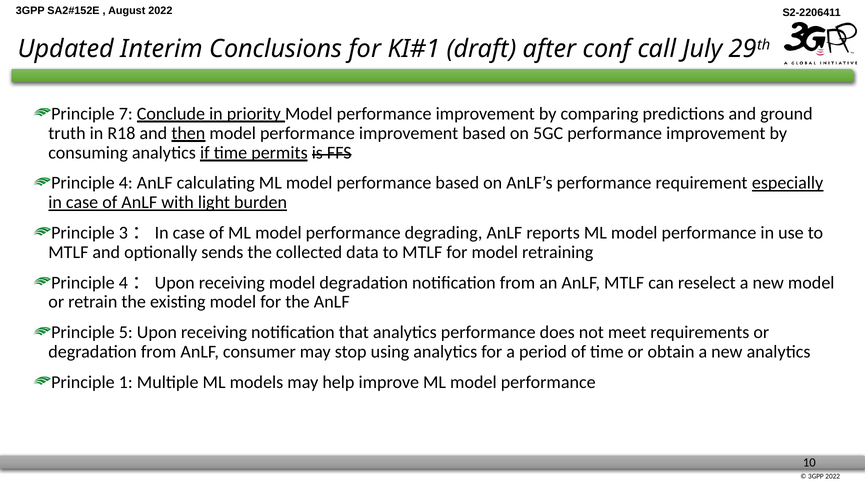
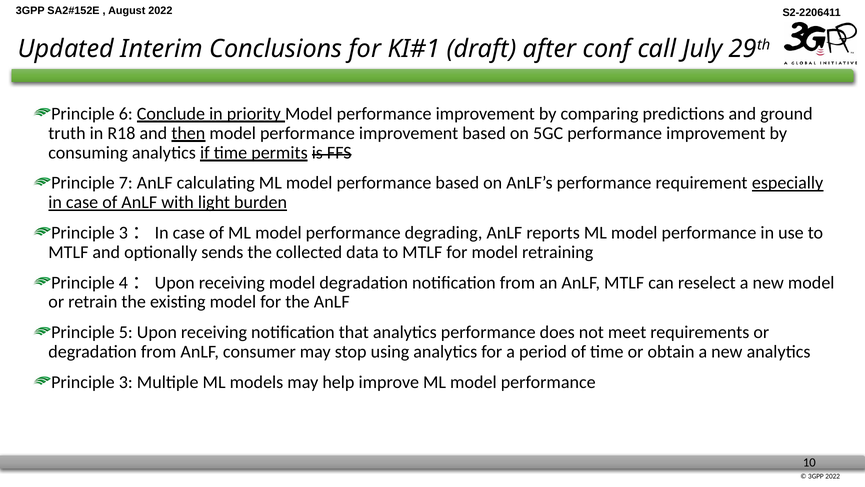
7: 7 -> 6
4: 4 -> 7
1: 1 -> 3
